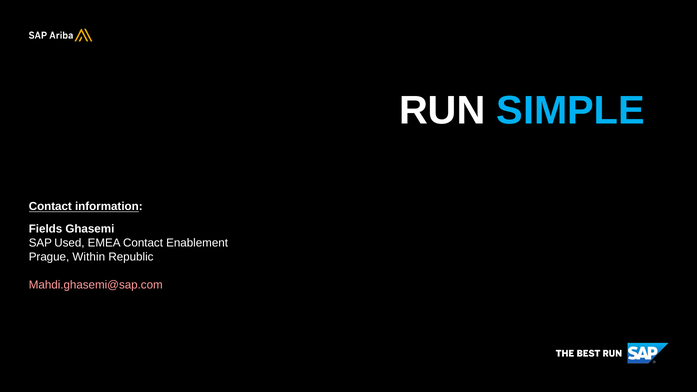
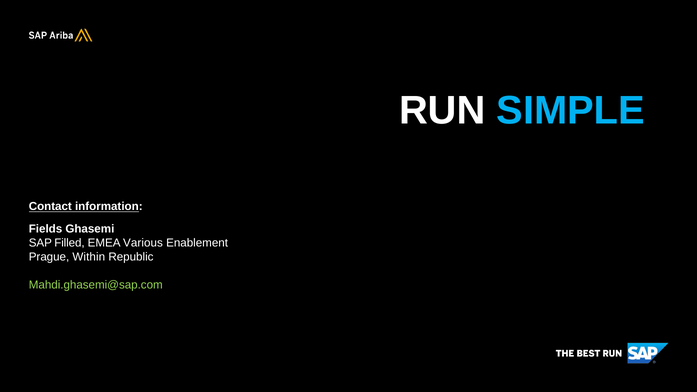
Used: Used -> Filled
EMEA Contact: Contact -> Various
Mahdi.ghasemi@sap.com colour: pink -> light green
